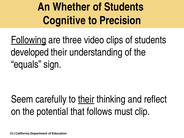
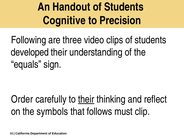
Whether: Whether -> Handout
Following underline: present -> none
Seem: Seem -> Order
potential: potential -> symbols
